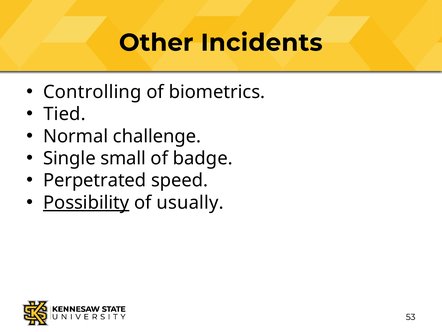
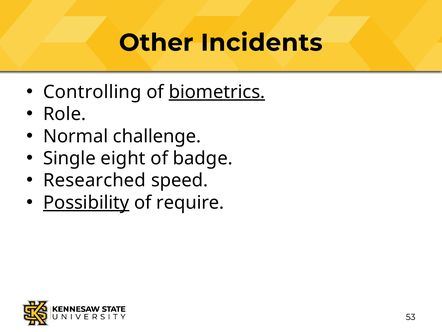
biometrics underline: none -> present
Tied: Tied -> Role
small: small -> eight
Perpetrated: Perpetrated -> Researched
usually: usually -> require
